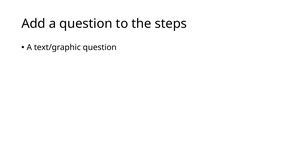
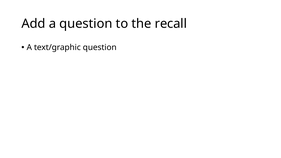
steps: steps -> recall
